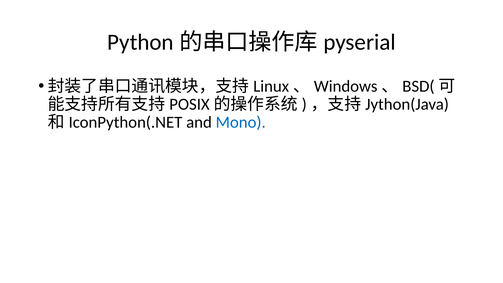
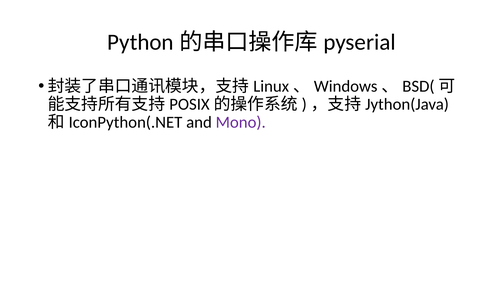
Mono colour: blue -> purple
